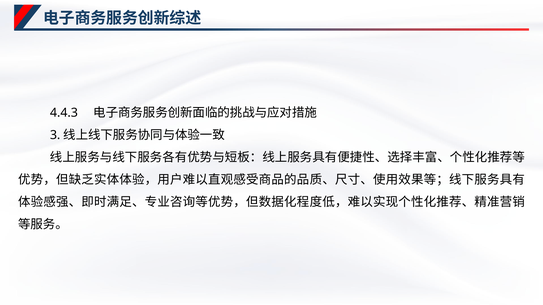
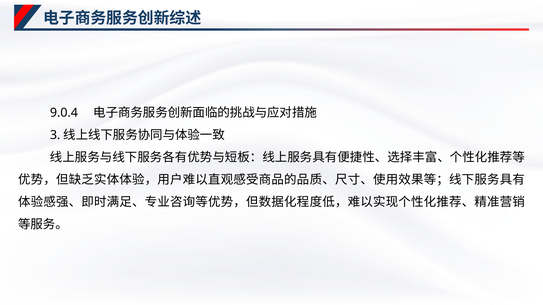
4.4.3: 4.4.3 -> 9.0.4
